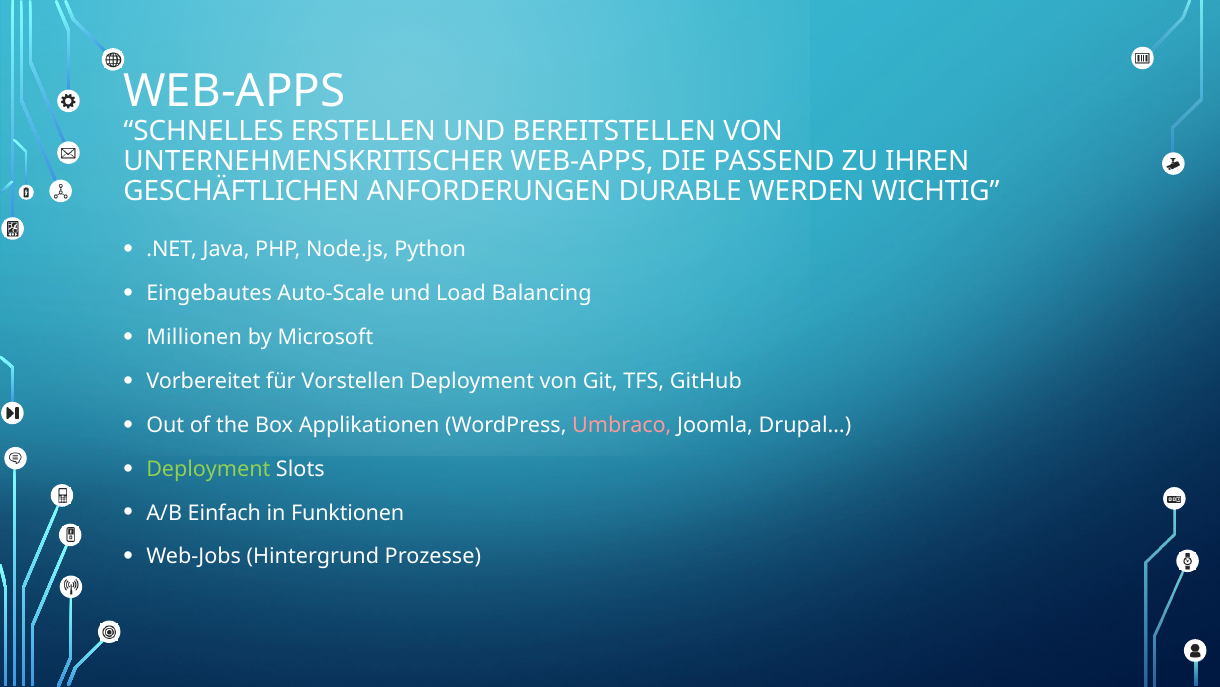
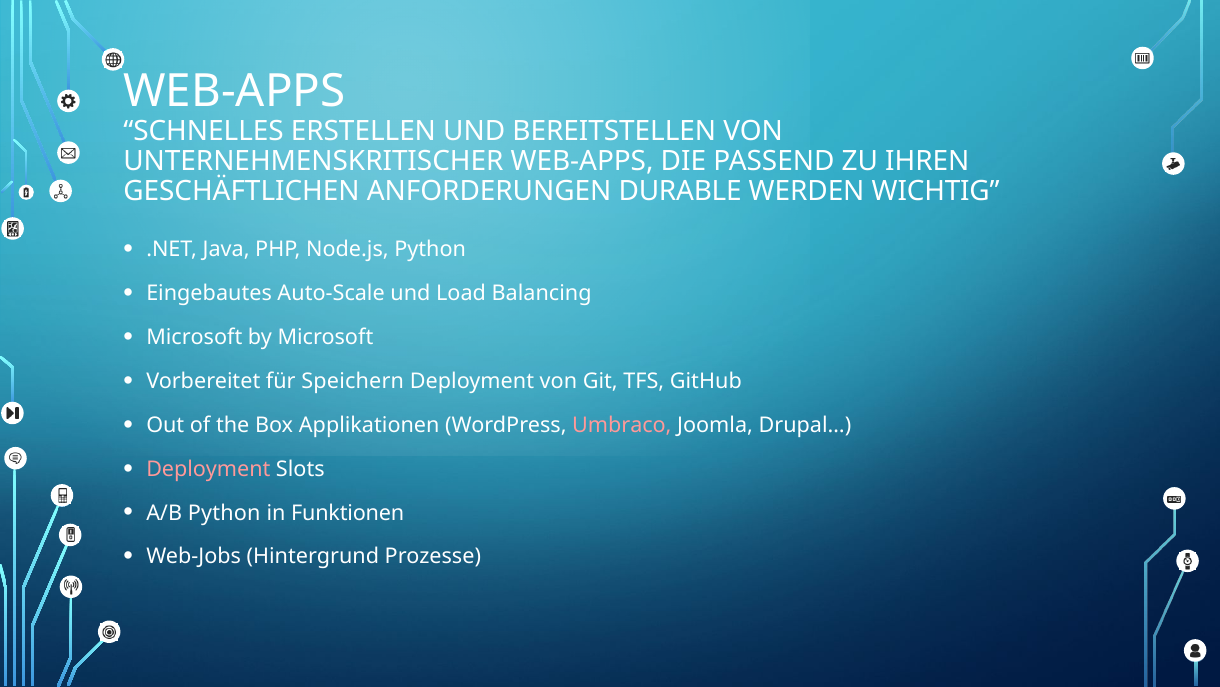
Millionen at (194, 337): Millionen -> Microsoft
Vorstellen: Vorstellen -> Speichern
Deployment at (208, 469) colour: light green -> pink
A/B Einfach: Einfach -> Python
